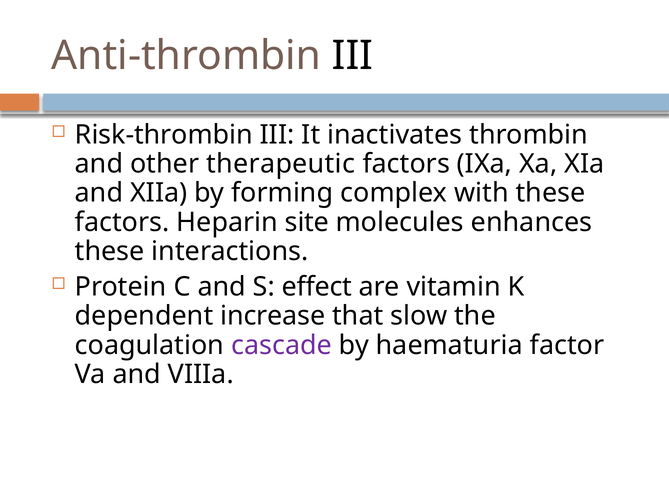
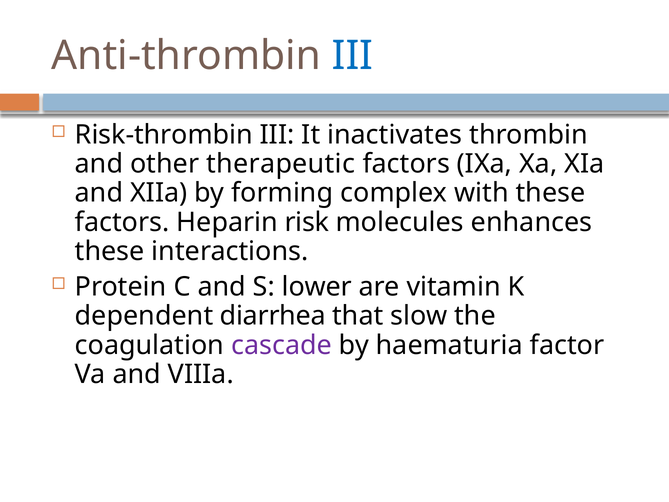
III at (353, 56) colour: black -> blue
site: site -> risk
effect: effect -> lower
increase: increase -> diarrhea
